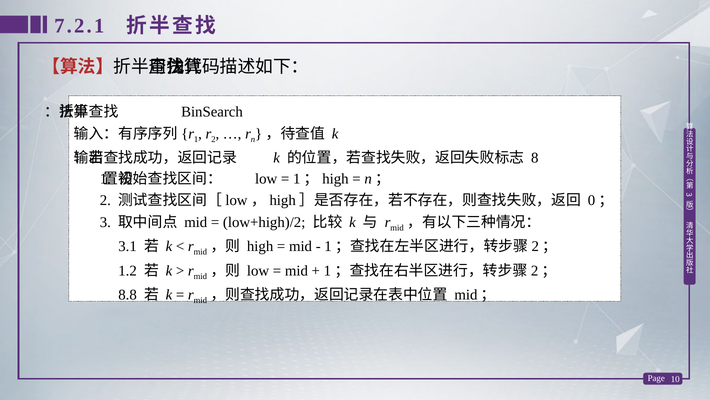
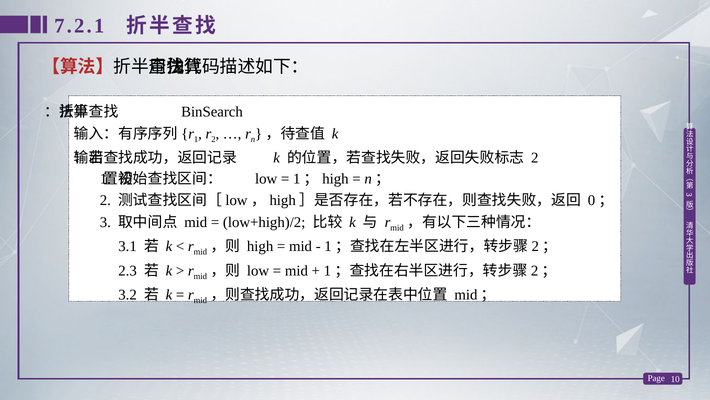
8 at (535, 157): 8 -> 2
1.2: 1.2 -> 2.3
8.8: 8.8 -> 3.2
